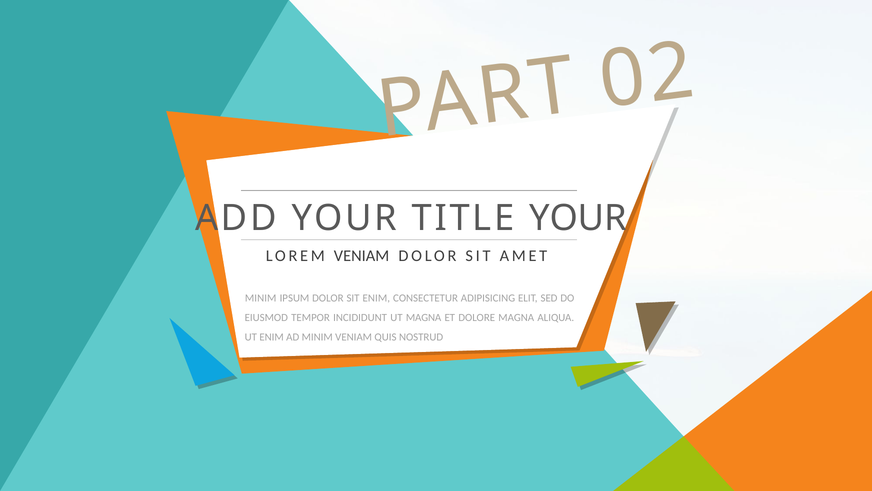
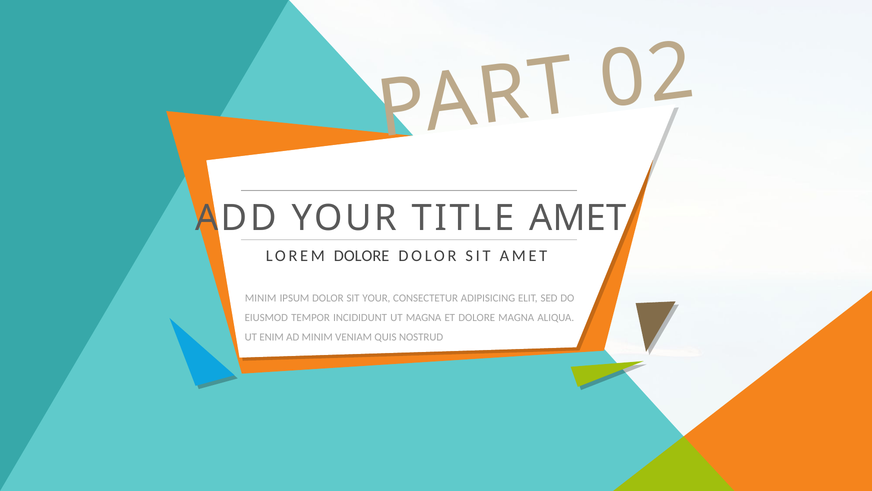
TITLE YOUR: YOUR -> AMET
LOREM VENIAM: VENIAM -> DOLORE
SIT ENIM: ENIM -> YOUR
